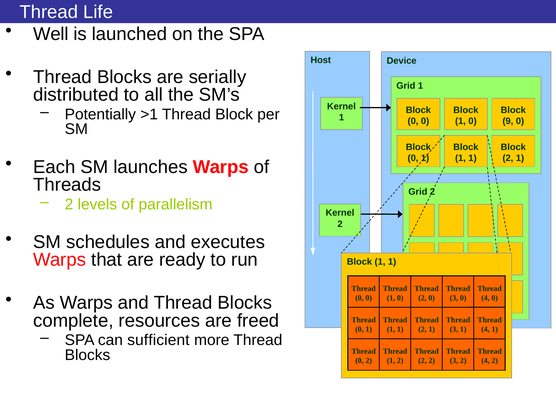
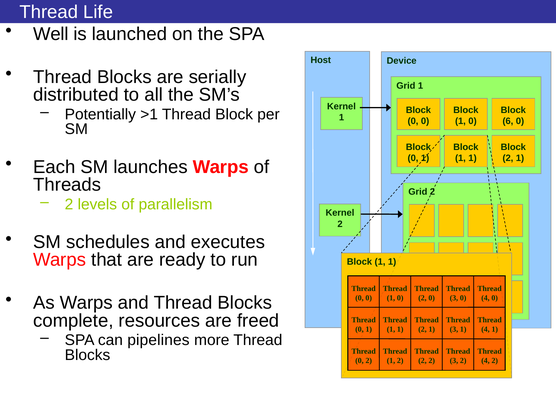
9: 9 -> 6
sufficient: sufficient -> pipelines
